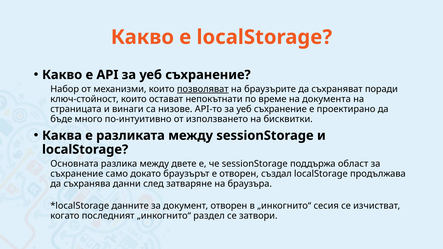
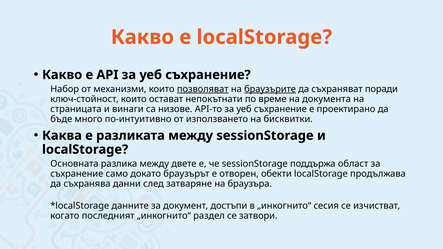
браузърите underline: none -> present
създал: създал -> обекти
документ отворен: отворен -> достъпи
